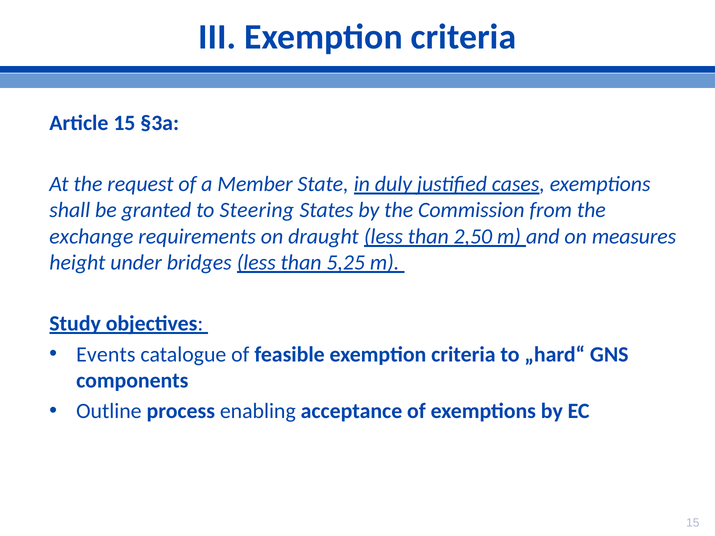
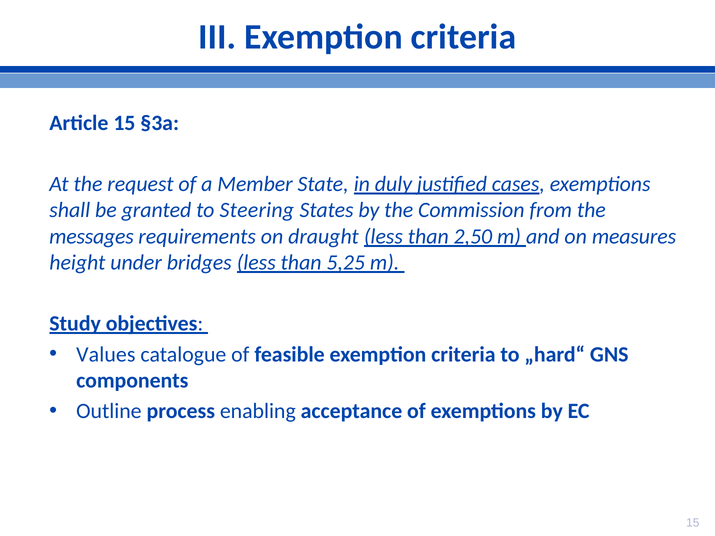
exchange: exchange -> messages
Events: Events -> Values
